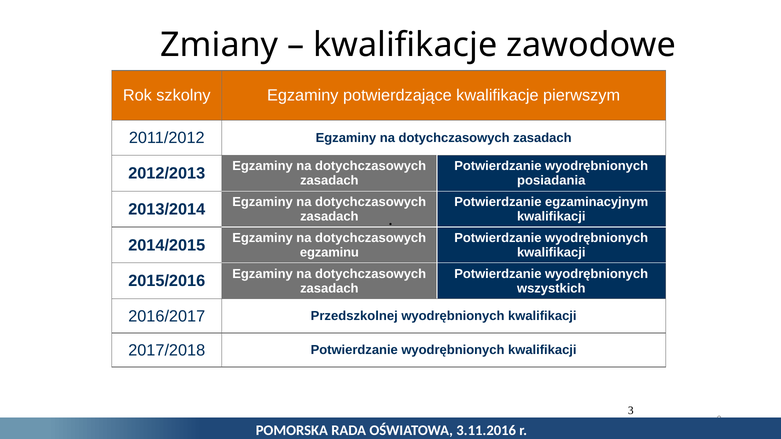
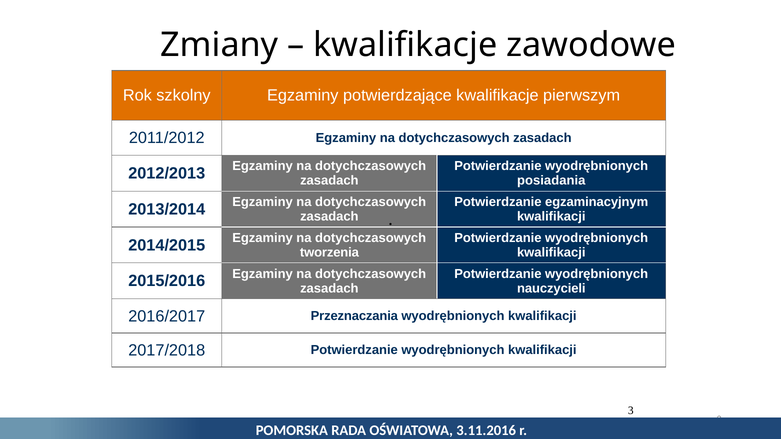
egzaminu: egzaminu -> tworzenia
wszystkich: wszystkich -> nauczycieli
Przedszkolnej: Przedszkolnej -> Przeznaczania
